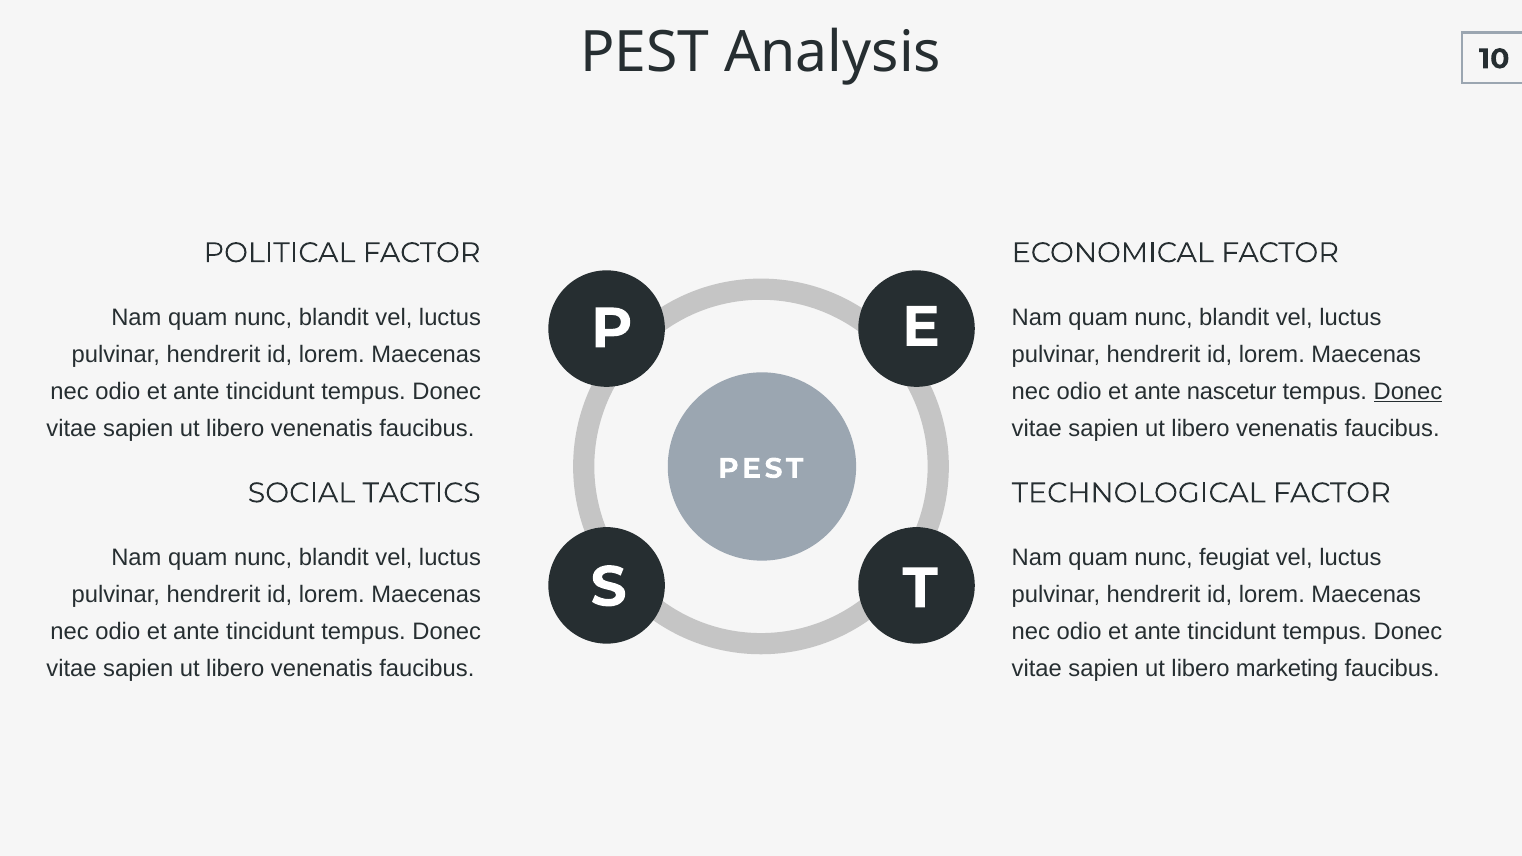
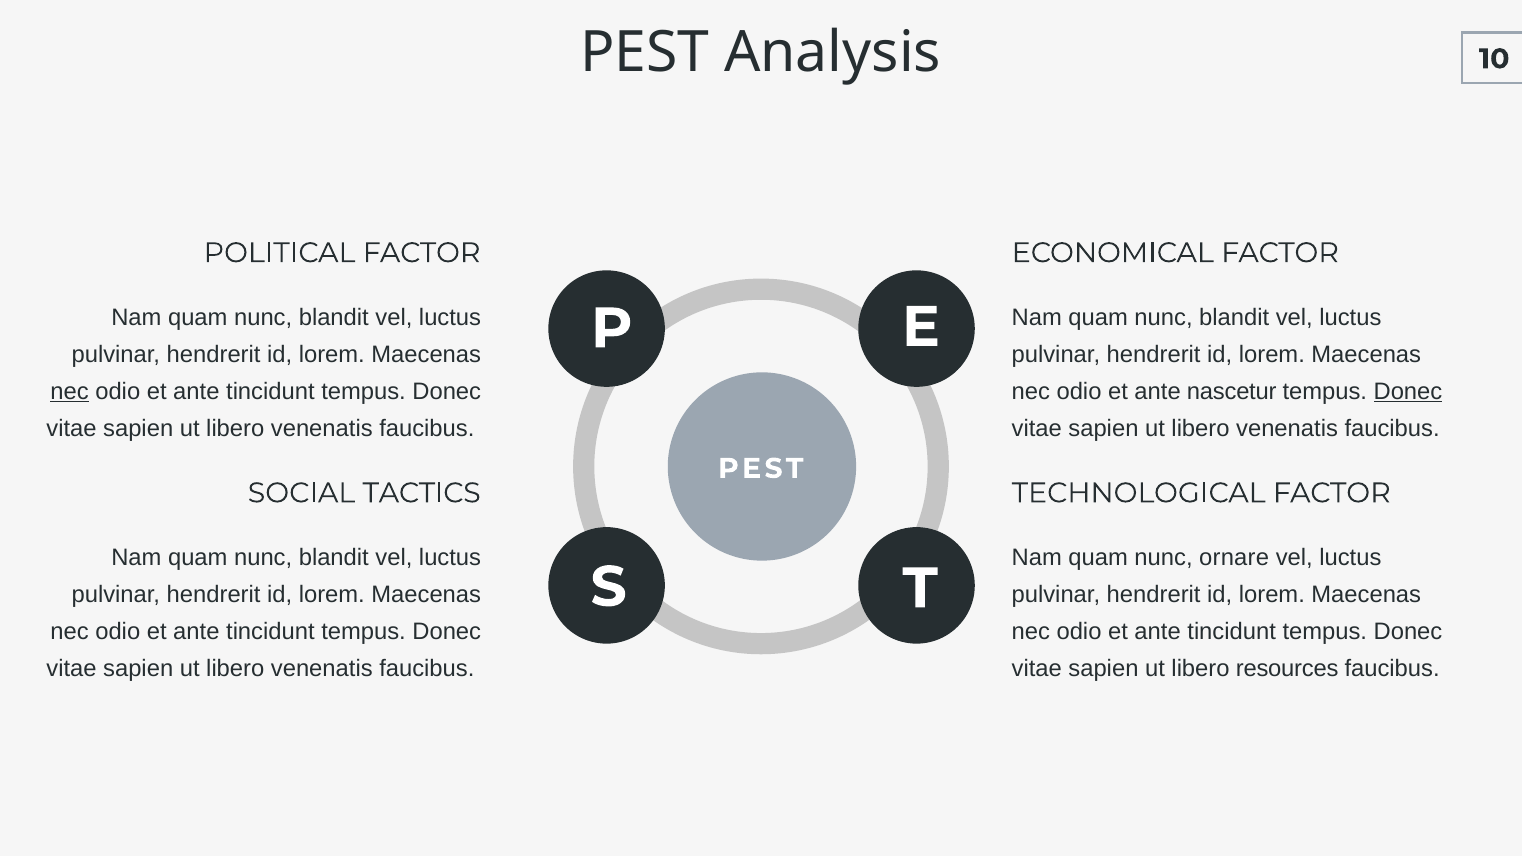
nec at (70, 392) underline: none -> present
feugiat: feugiat -> ornare
marketing: marketing -> resources
